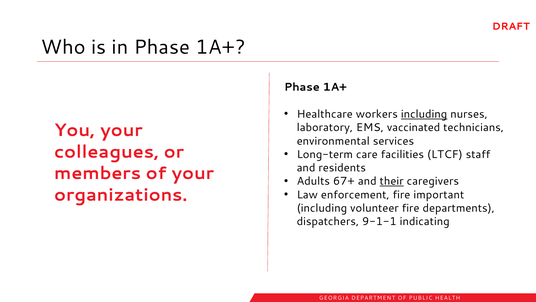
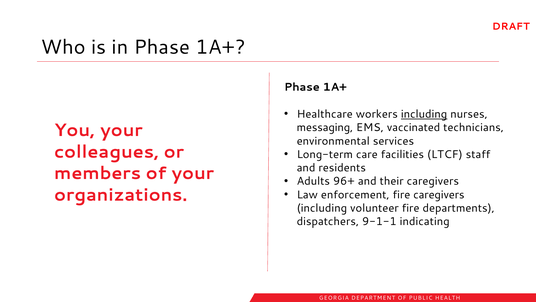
laboratory: laboratory -> messaging
67+: 67+ -> 96+
their underline: present -> none
fire important: important -> caregivers
